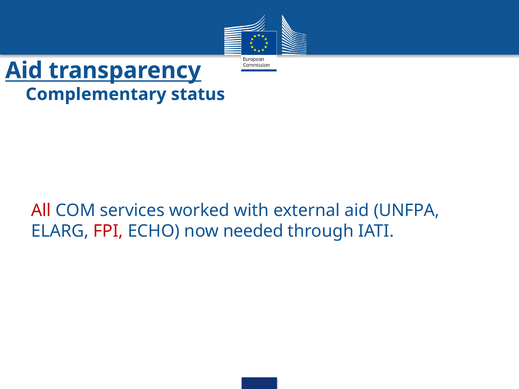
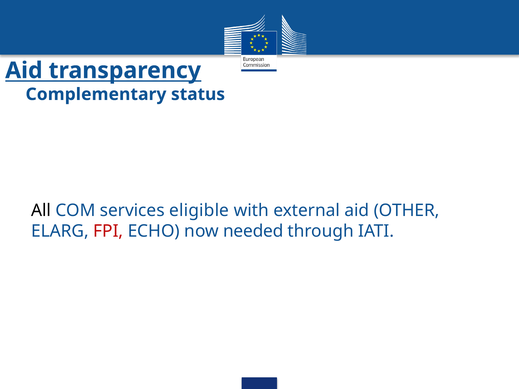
All colour: red -> black
worked: worked -> eligible
UNFPA: UNFPA -> OTHER
